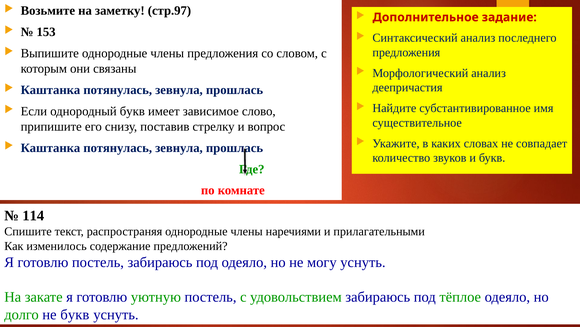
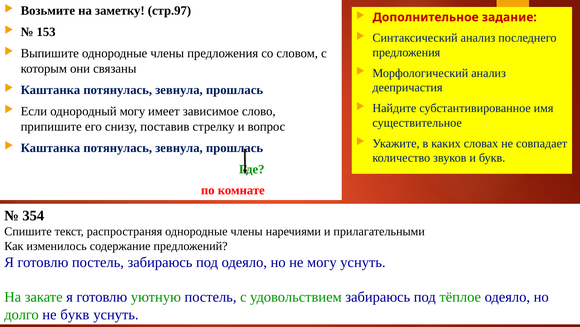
однородный букв: букв -> могу
114: 114 -> 354
